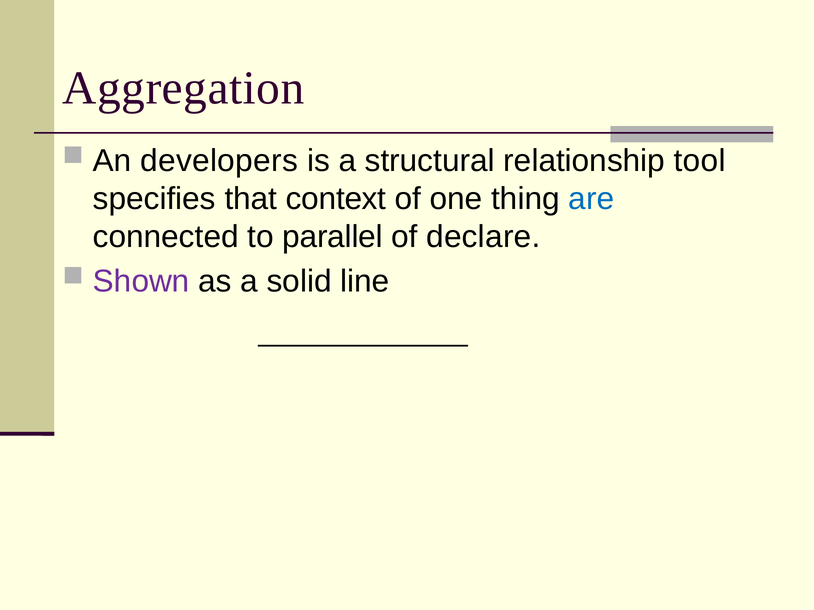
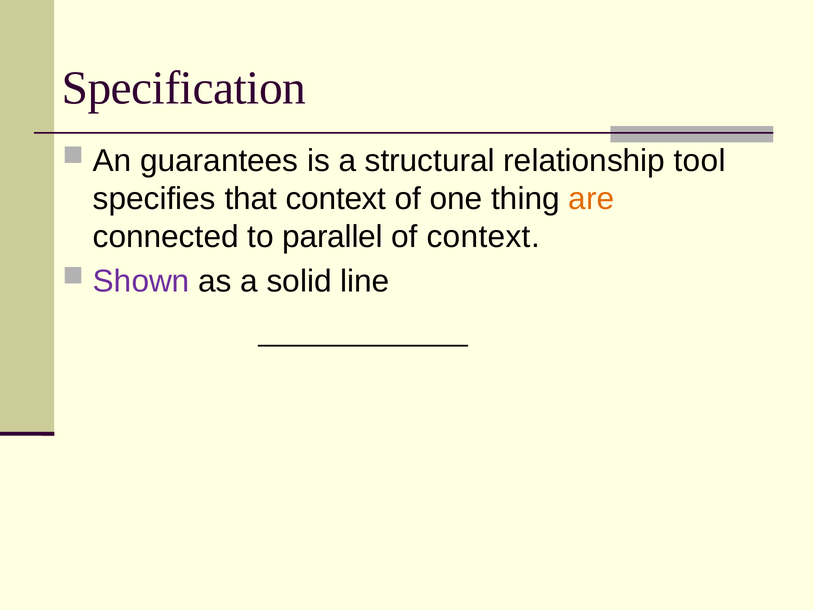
Aggregation: Aggregation -> Specification
developers: developers -> guarantees
are colour: blue -> orange
of declare: declare -> context
